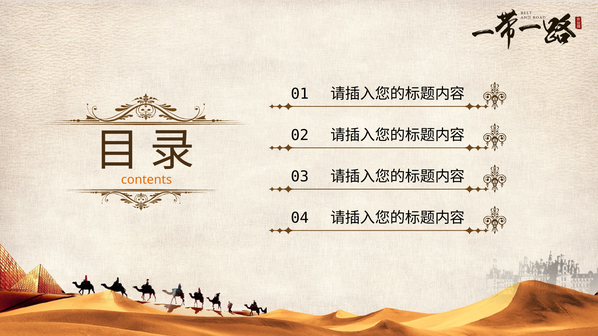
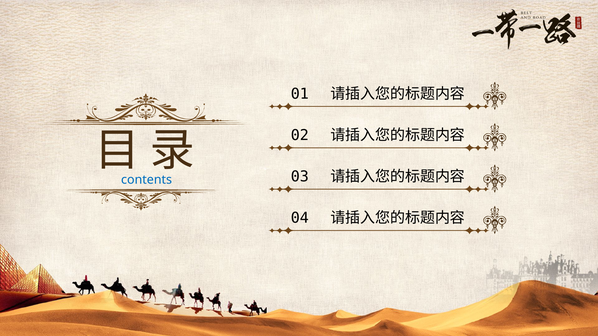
contents colour: orange -> blue
